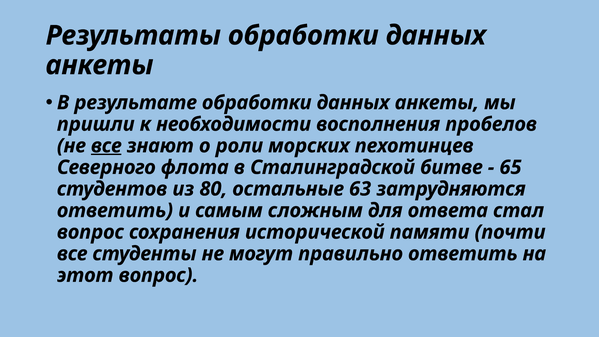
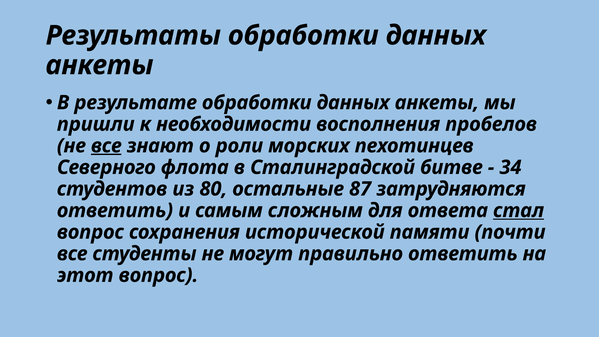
65: 65 -> 34
63: 63 -> 87
стал underline: none -> present
